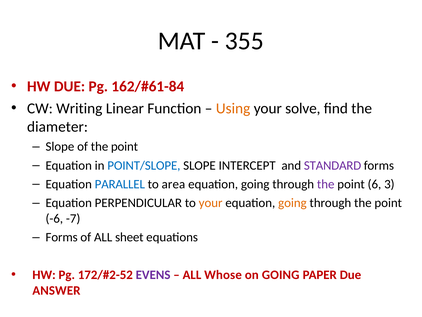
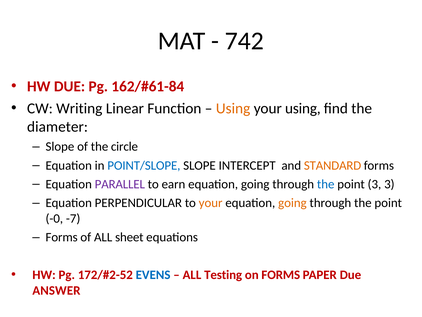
355: 355 -> 742
your solve: solve -> using
of the point: point -> circle
STANDARD colour: purple -> orange
PARALLEL colour: blue -> purple
area: area -> earn
the at (326, 184) colour: purple -> blue
point 6: 6 -> 3
-6: -6 -> -0
EVENS colour: purple -> blue
Whose: Whose -> Testing
on GOING: GOING -> FORMS
